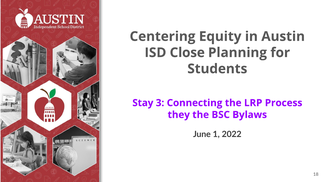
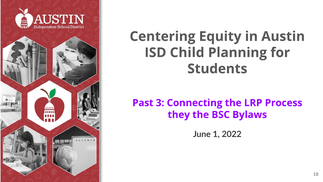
Close: Close -> Child
Stay: Stay -> Past
